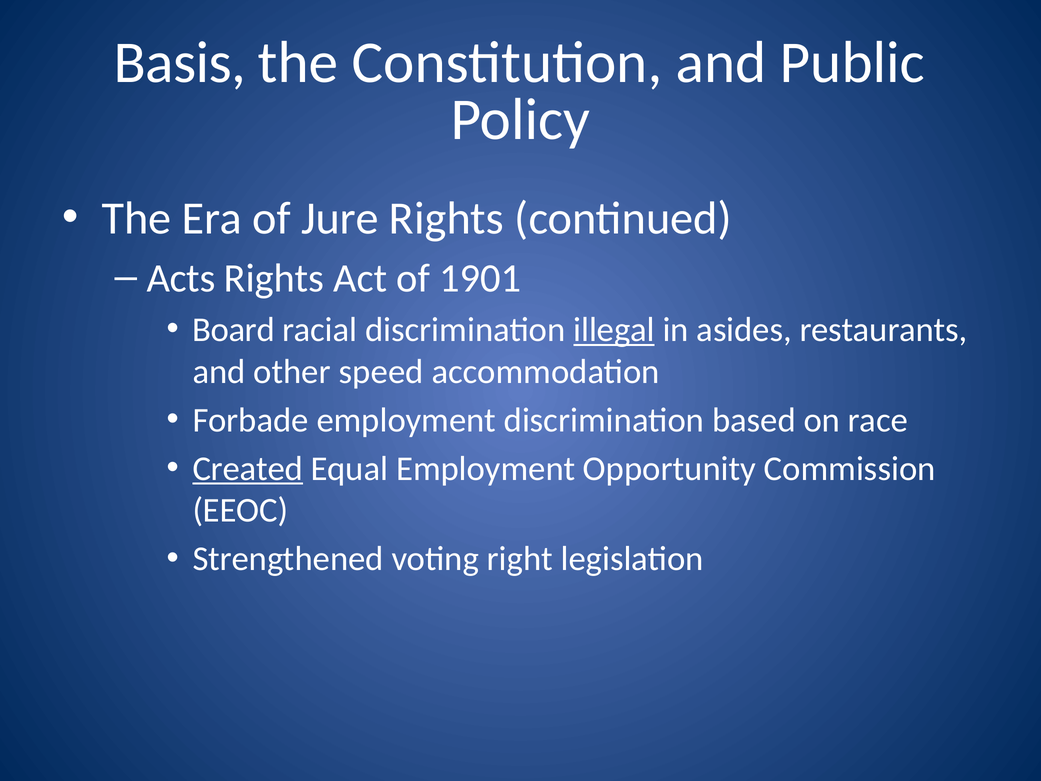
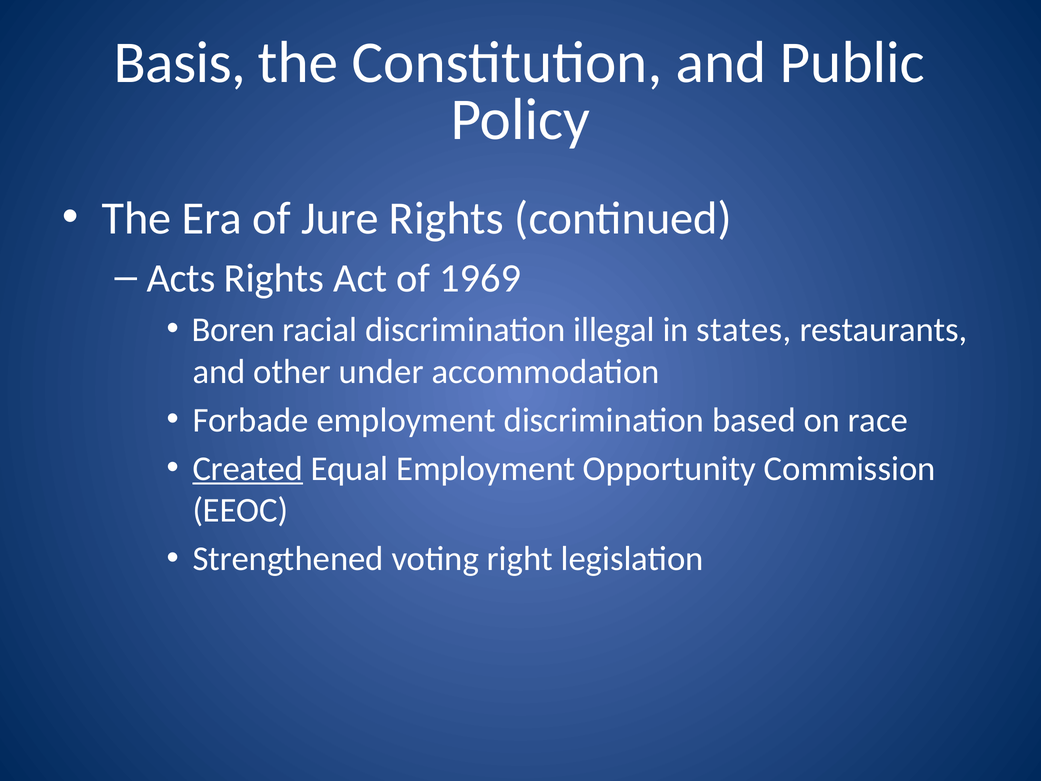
1901: 1901 -> 1969
Board: Board -> Boren
illegal underline: present -> none
asides: asides -> states
speed: speed -> under
